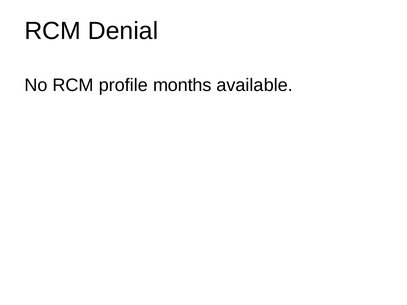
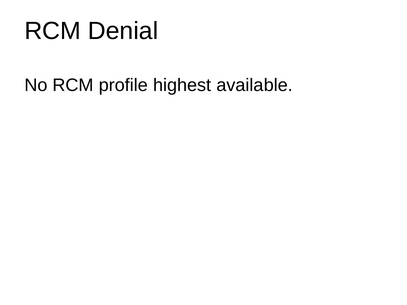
months: months -> highest
